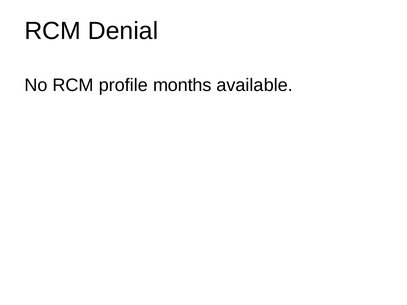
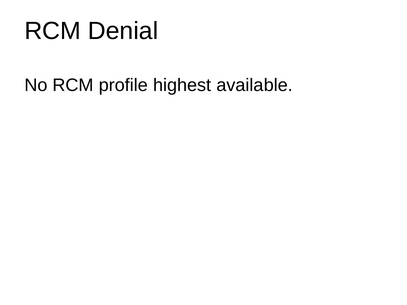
months: months -> highest
